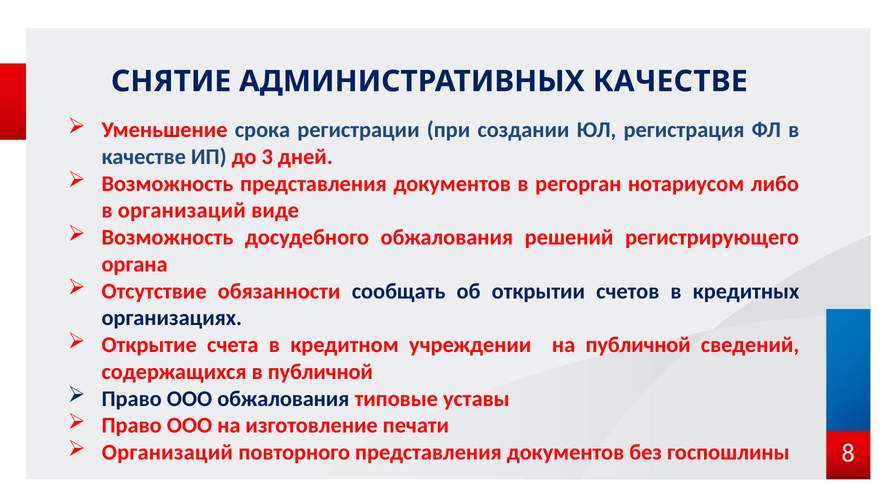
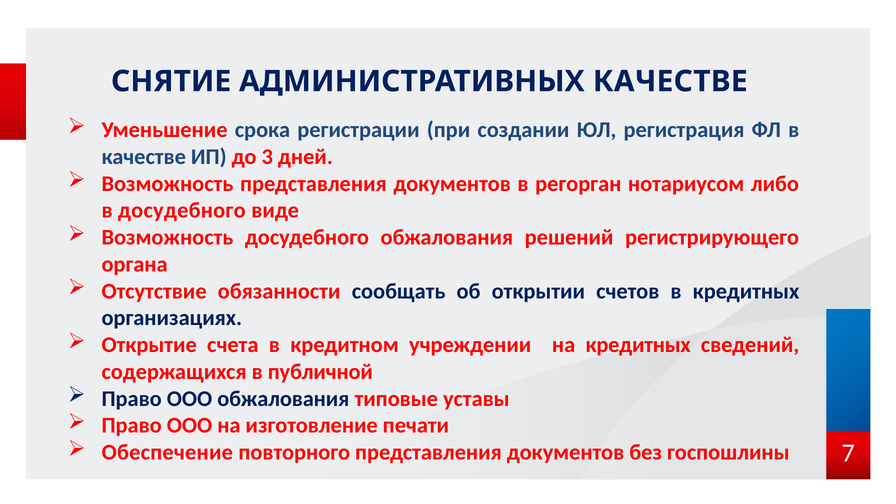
в организаций: организаций -> досудебного
на публичной: публичной -> кредитных
Организаций at (167, 452): Организаций -> Обеспечение
8: 8 -> 7
